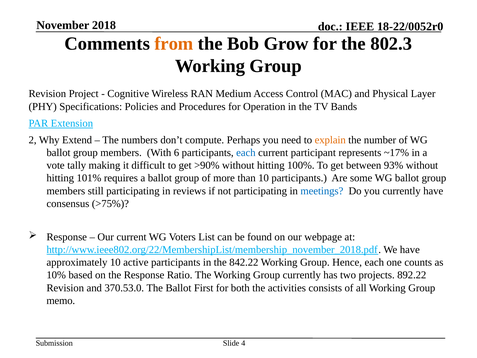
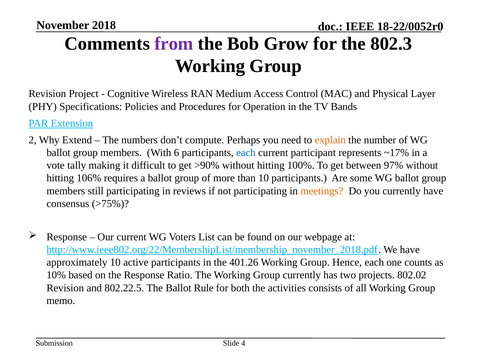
from colour: orange -> purple
93%: 93% -> 97%
101%: 101% -> 106%
meetings colour: blue -> orange
842.22: 842.22 -> 401.26
892.22: 892.22 -> 802.02
370.53.0: 370.53.0 -> 802.22.5
First: First -> Rule
